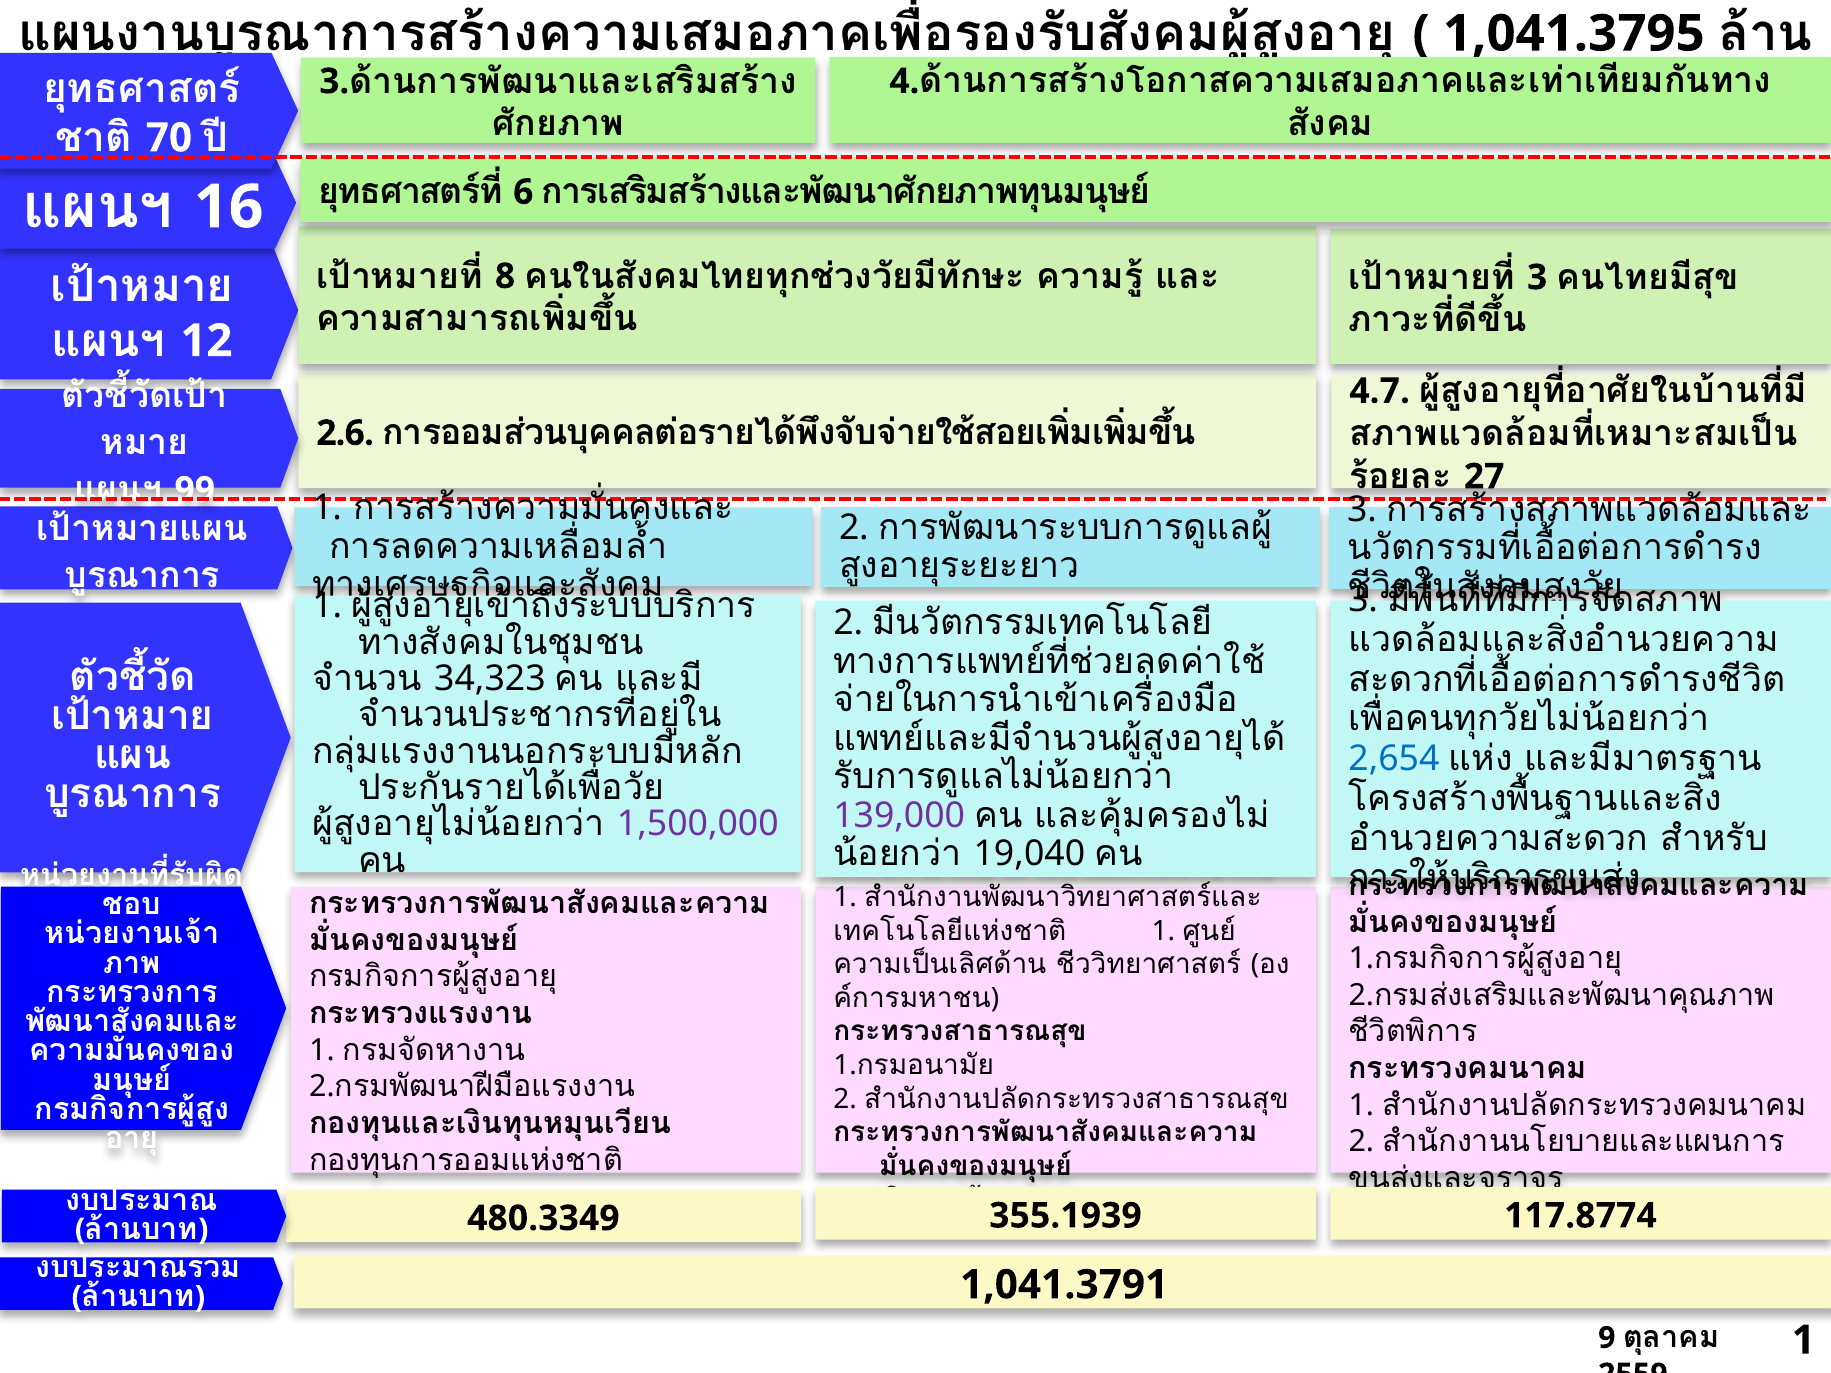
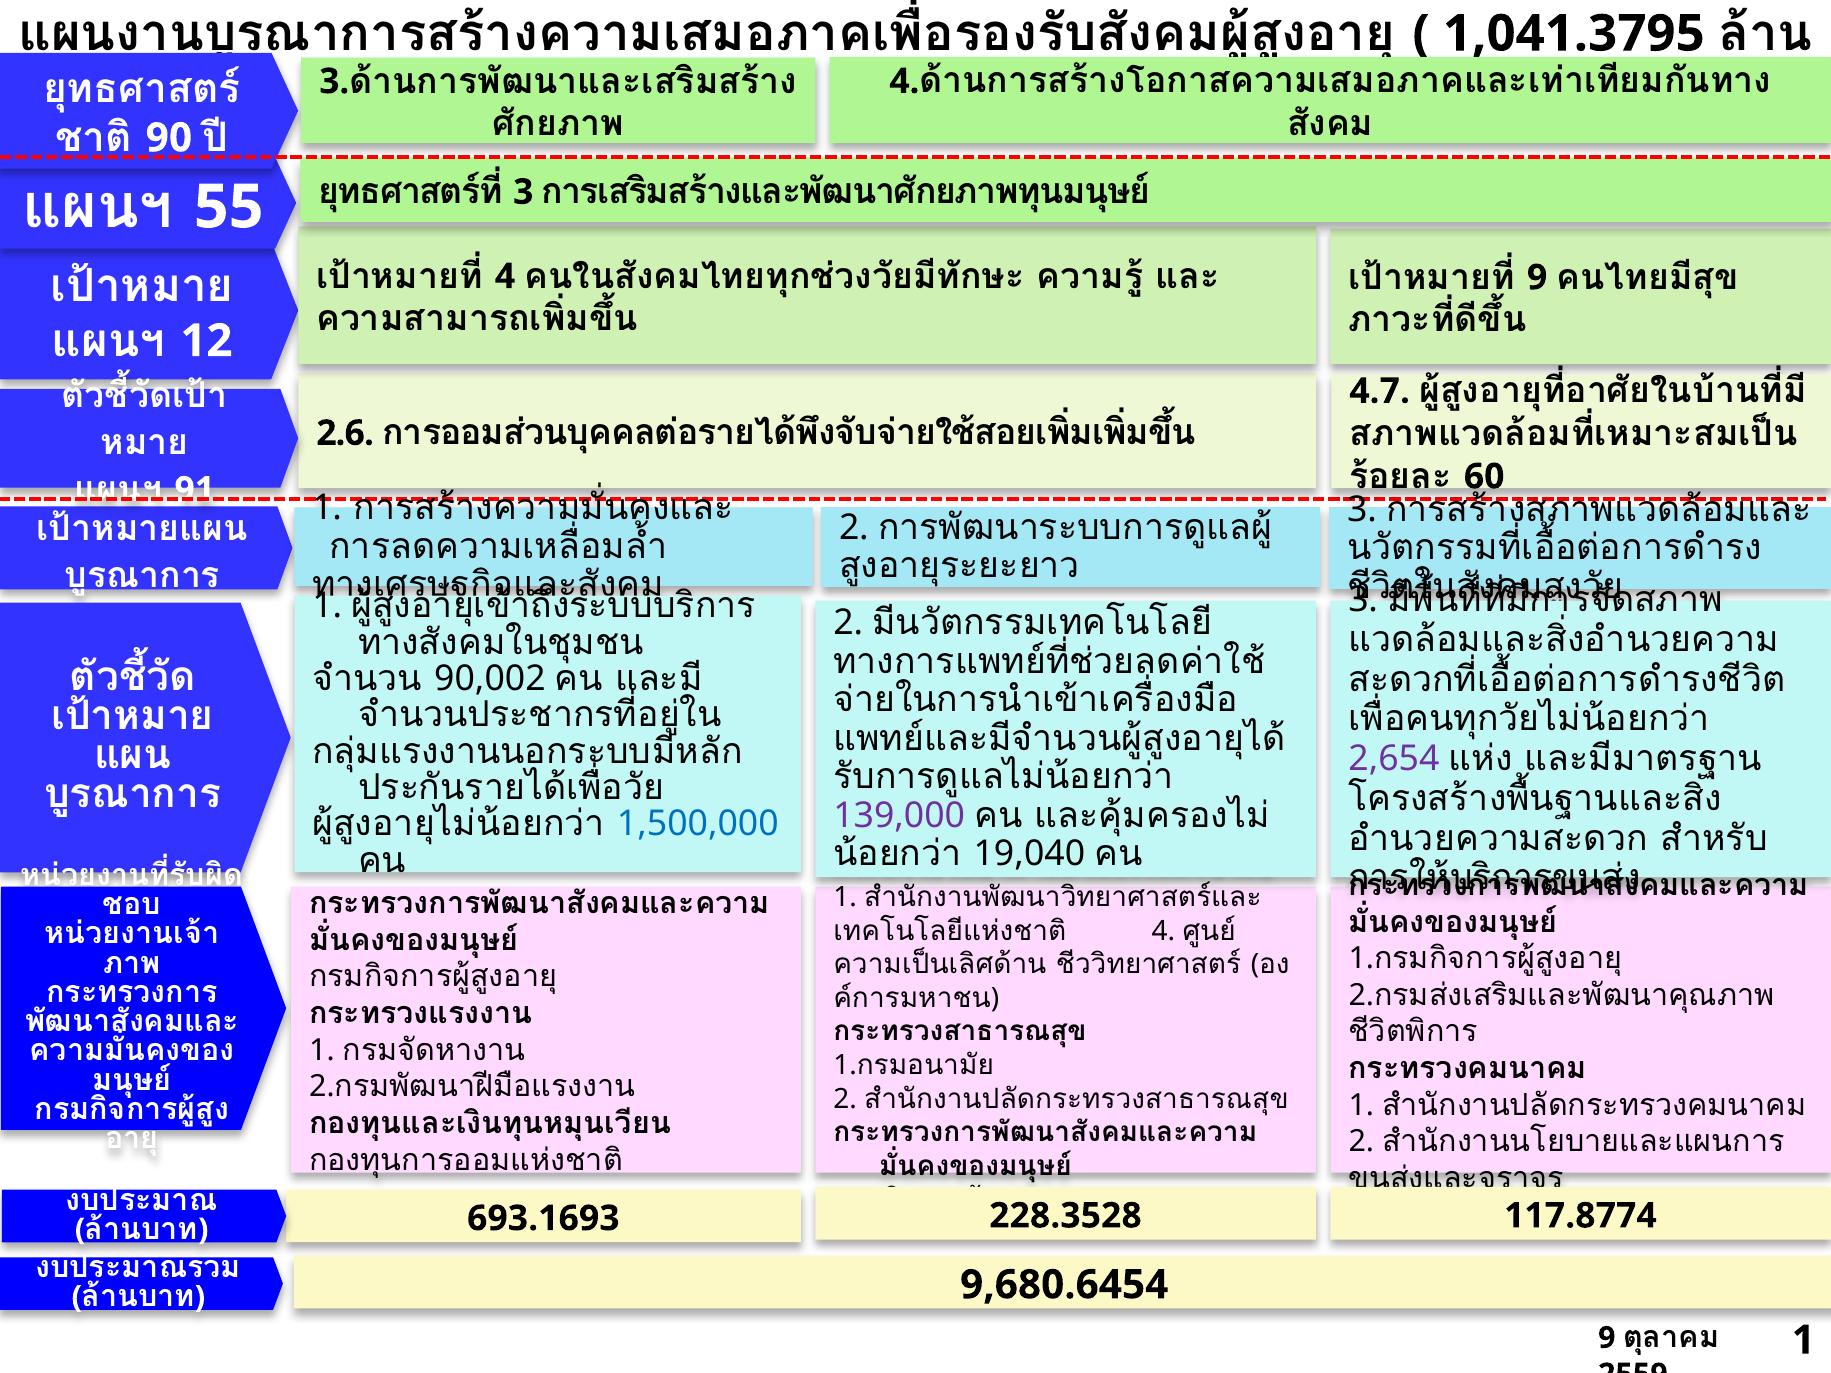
70: 70 -> 90
6 at (523, 192): 6 -> 3
16: 16 -> 55
8 at (505, 276): 8 -> 4
3 at (1537, 278): 3 -> 9
27: 27 -> 60
99: 99 -> 91
34,323: 34,323 -> 90,002
2,654 colour: blue -> purple
1,500,000 colour: purple -> blue
1 at (1163, 931): 1 -> 4
355.1939: 355.1939 -> 228.3528
480.3349: 480.3349 -> 693.1693
1,041.3791: 1,041.3791 -> 9,680.6454
